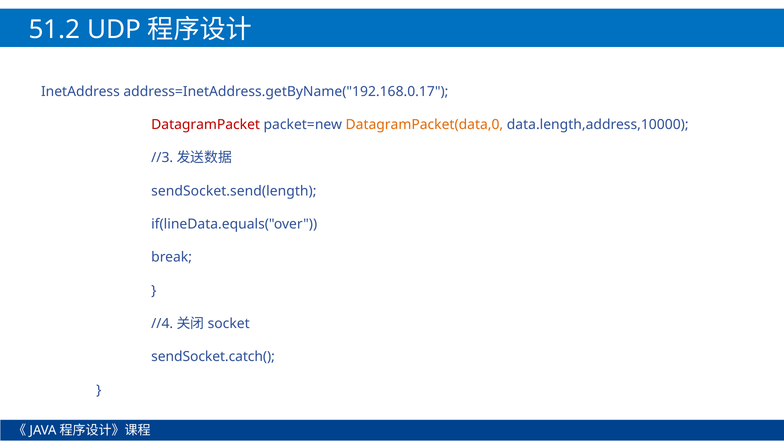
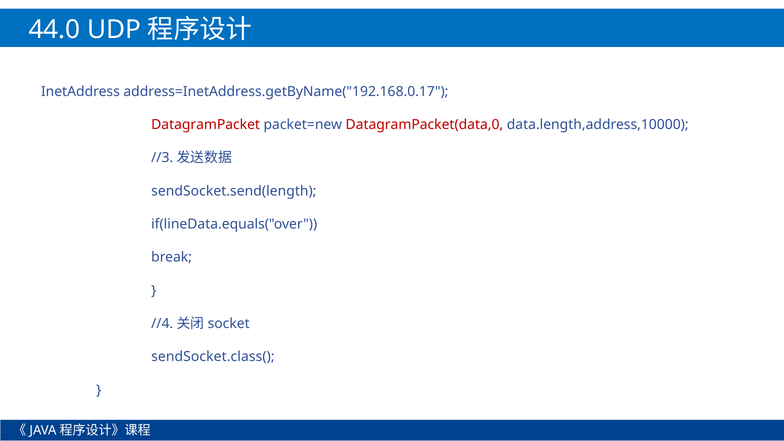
51.2: 51.2 -> 44.0
DatagramPacket(data,0 colour: orange -> red
sendSocket.catch(: sendSocket.catch( -> sendSocket.class(
